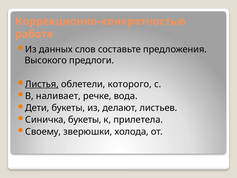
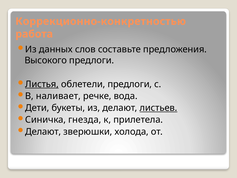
облетели которого: которого -> предлоги
листьев underline: none -> present
Синичка букеты: букеты -> гнезда
Своему at (43, 131): Своему -> Делают
